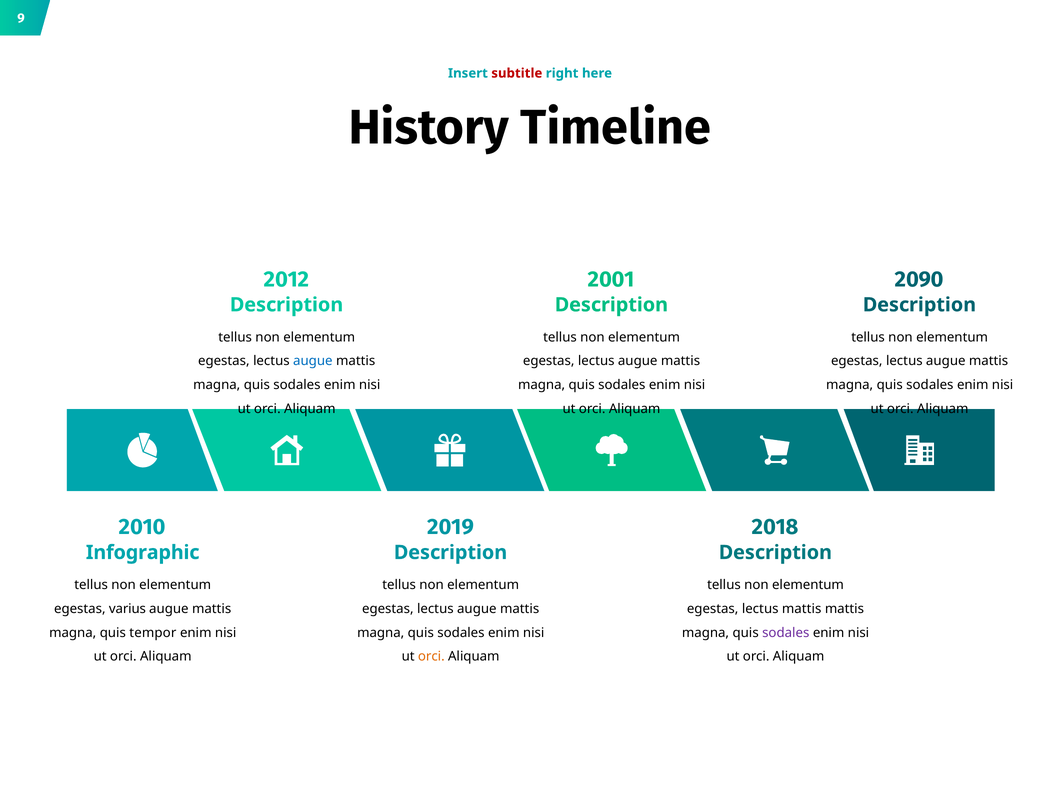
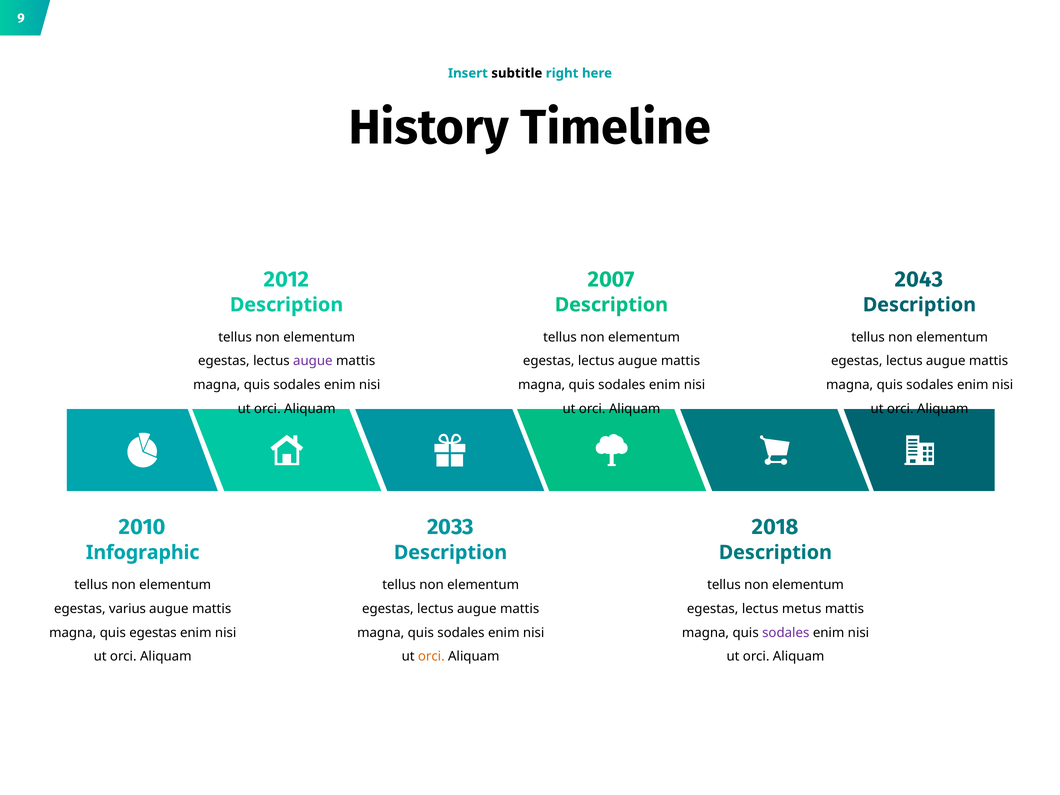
subtitle colour: red -> black
2001: 2001 -> 2007
2090: 2090 -> 2043
augue at (313, 361) colour: blue -> purple
2019: 2019 -> 2033
lectus mattis: mattis -> metus
quis tempor: tempor -> egestas
